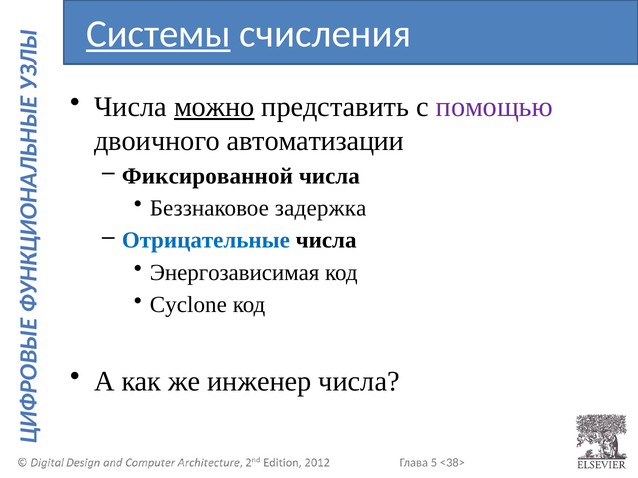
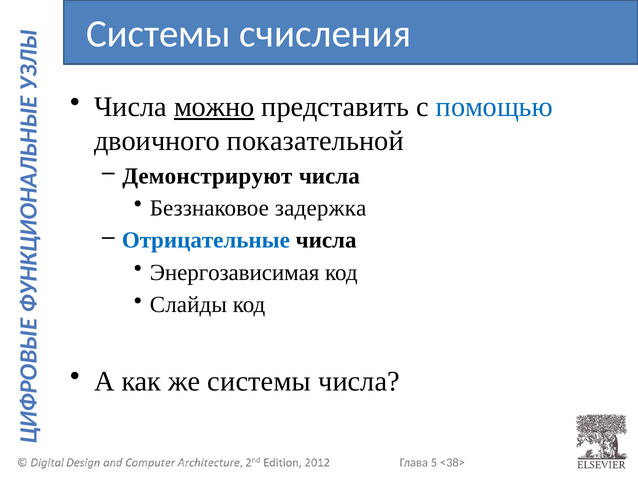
Системы at (158, 34) underline: present -> none
помощью colour: purple -> blue
автоматизации: автоматизации -> показательной
Фиксированной: Фиксированной -> Демонстрируют
Cyclone: Cyclone -> Слайды
же инженер: инженер -> системы
